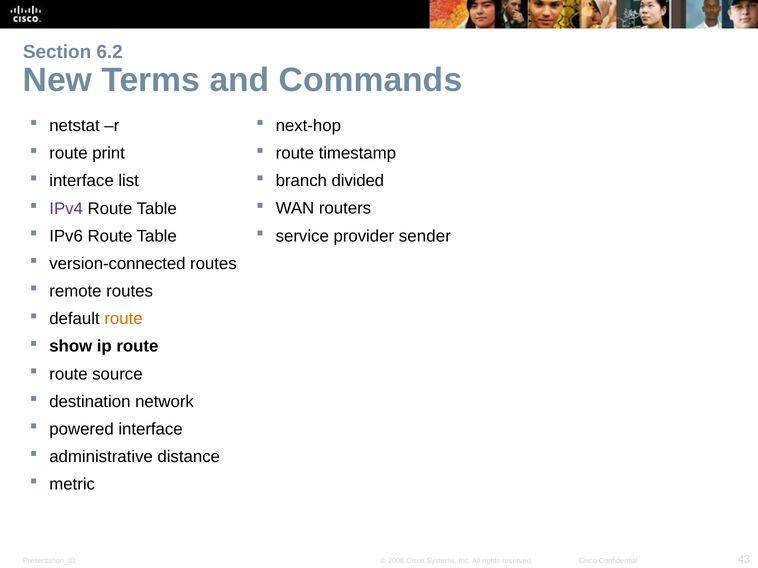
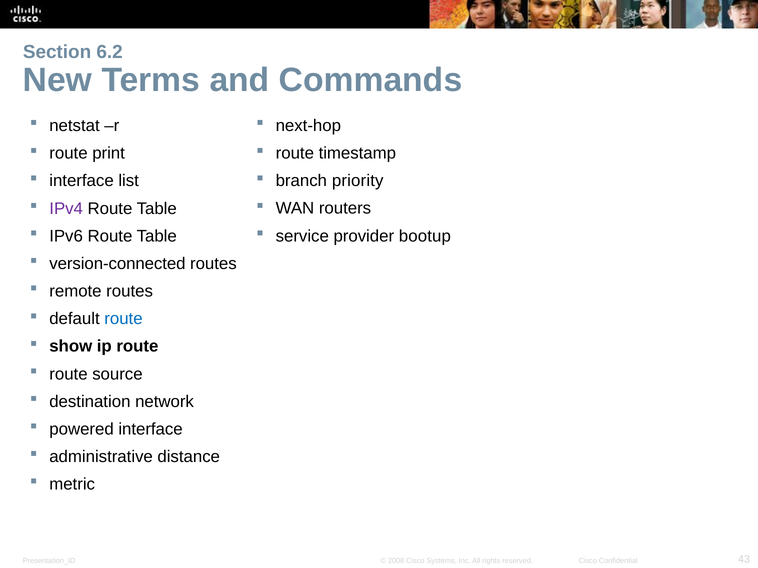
divided: divided -> priority
sender: sender -> bootup
route at (123, 319) colour: orange -> blue
